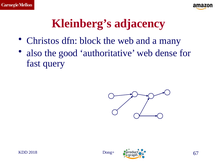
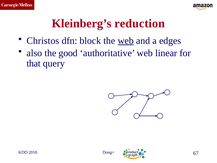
adjacency: adjacency -> reduction
web at (126, 41) underline: none -> present
many: many -> edges
dense: dense -> linear
fast: fast -> that
